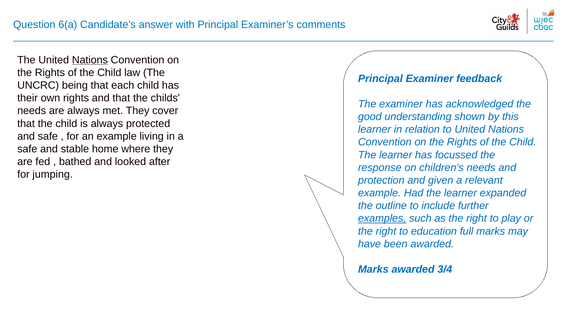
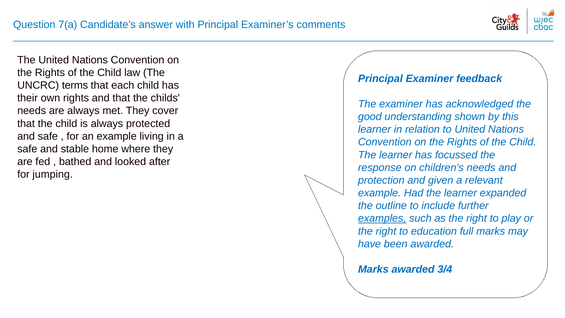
6(a: 6(a -> 7(a
Nations at (90, 60) underline: present -> none
being: being -> terms
